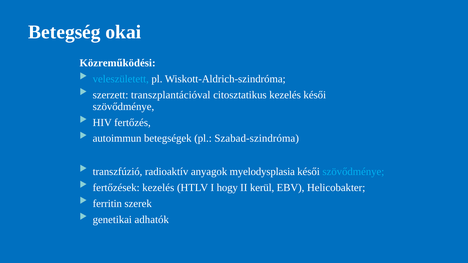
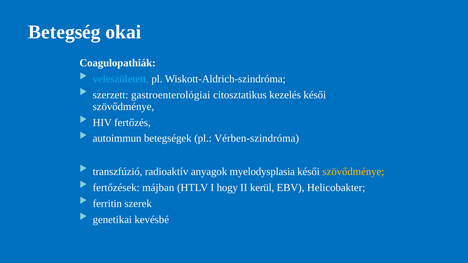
Közreműködési: Közreműködési -> Coagulopathiák
transzplantációval: transzplantációval -> gastroenterológiai
Szabad-szindróma: Szabad-szindróma -> Vérben-szindróma
szövődménye at (353, 172) colour: light blue -> yellow
fertőzések kezelés: kezelés -> májban
adhatók: adhatók -> kevésbé
